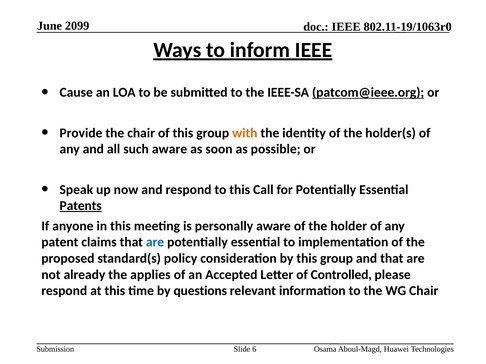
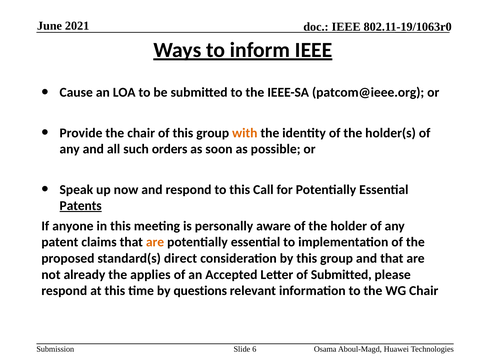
2099: 2099 -> 2021
patcom@ieee.org underline: present -> none
such aware: aware -> orders
are at (155, 243) colour: blue -> orange
policy: policy -> direct
of Controlled: Controlled -> Submitted
